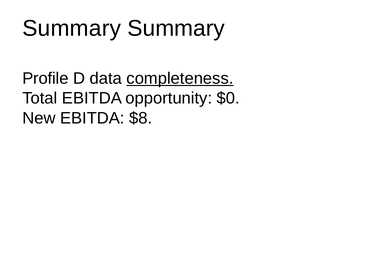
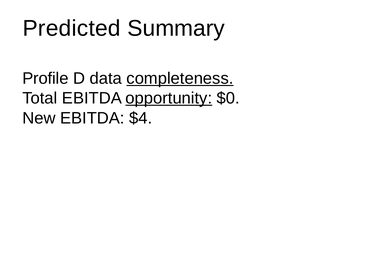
Summary at (72, 28): Summary -> Predicted
opportunity underline: none -> present
$8: $8 -> $4
